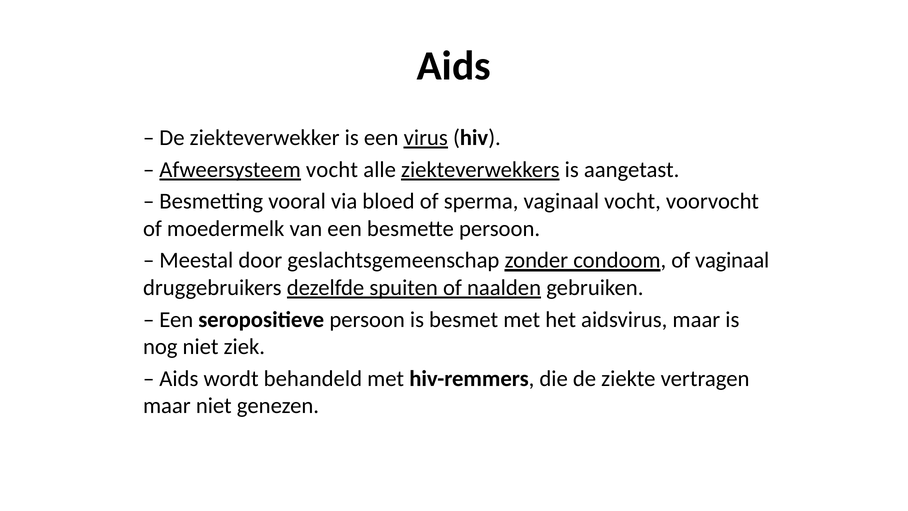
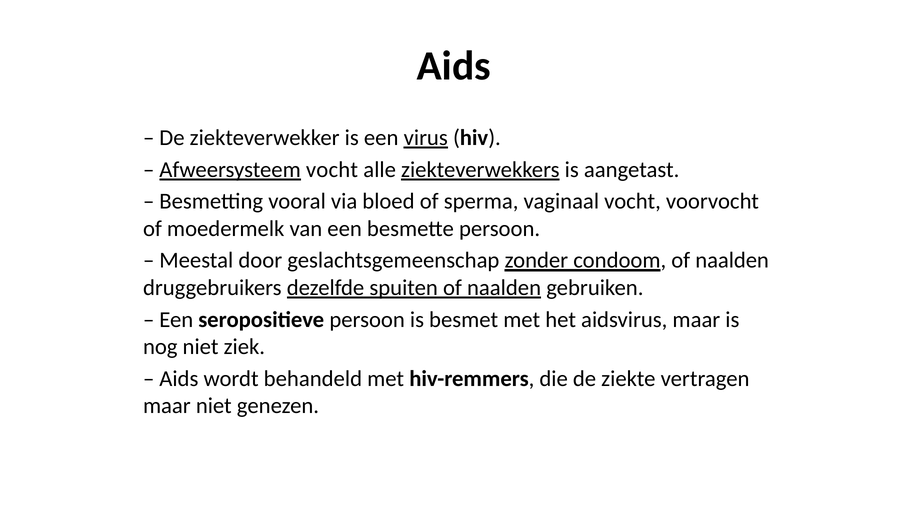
condoom of vaginaal: vaginaal -> naalden
